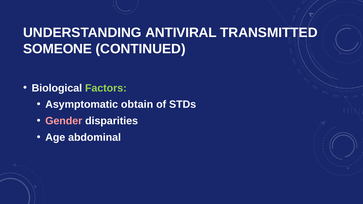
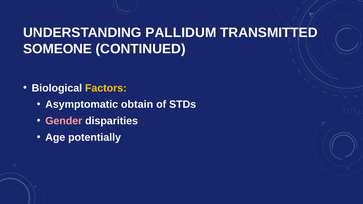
ANTIVIRAL: ANTIVIRAL -> PALLIDUM
Factors colour: light green -> yellow
abdominal: abdominal -> potentially
